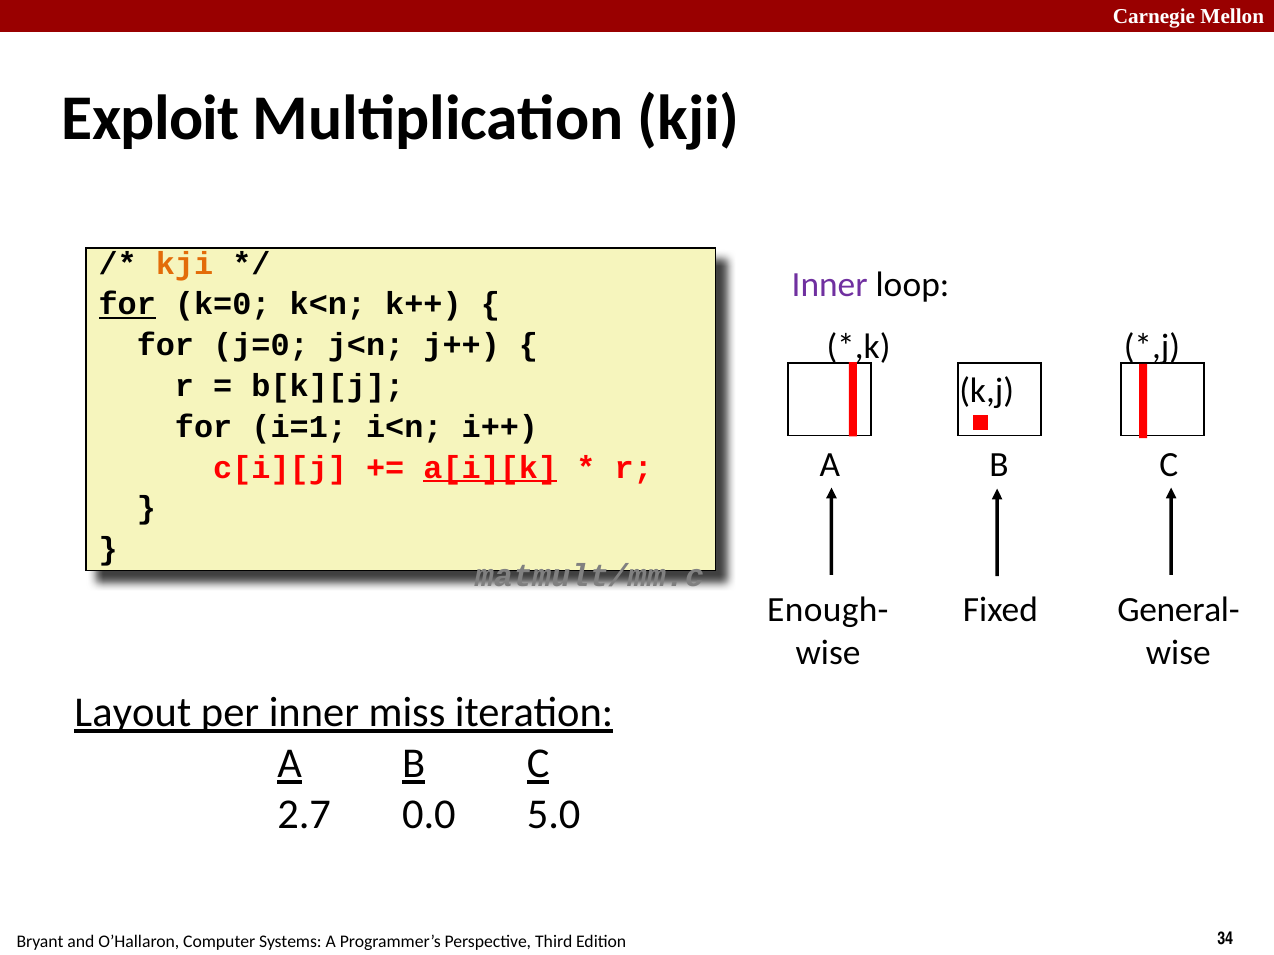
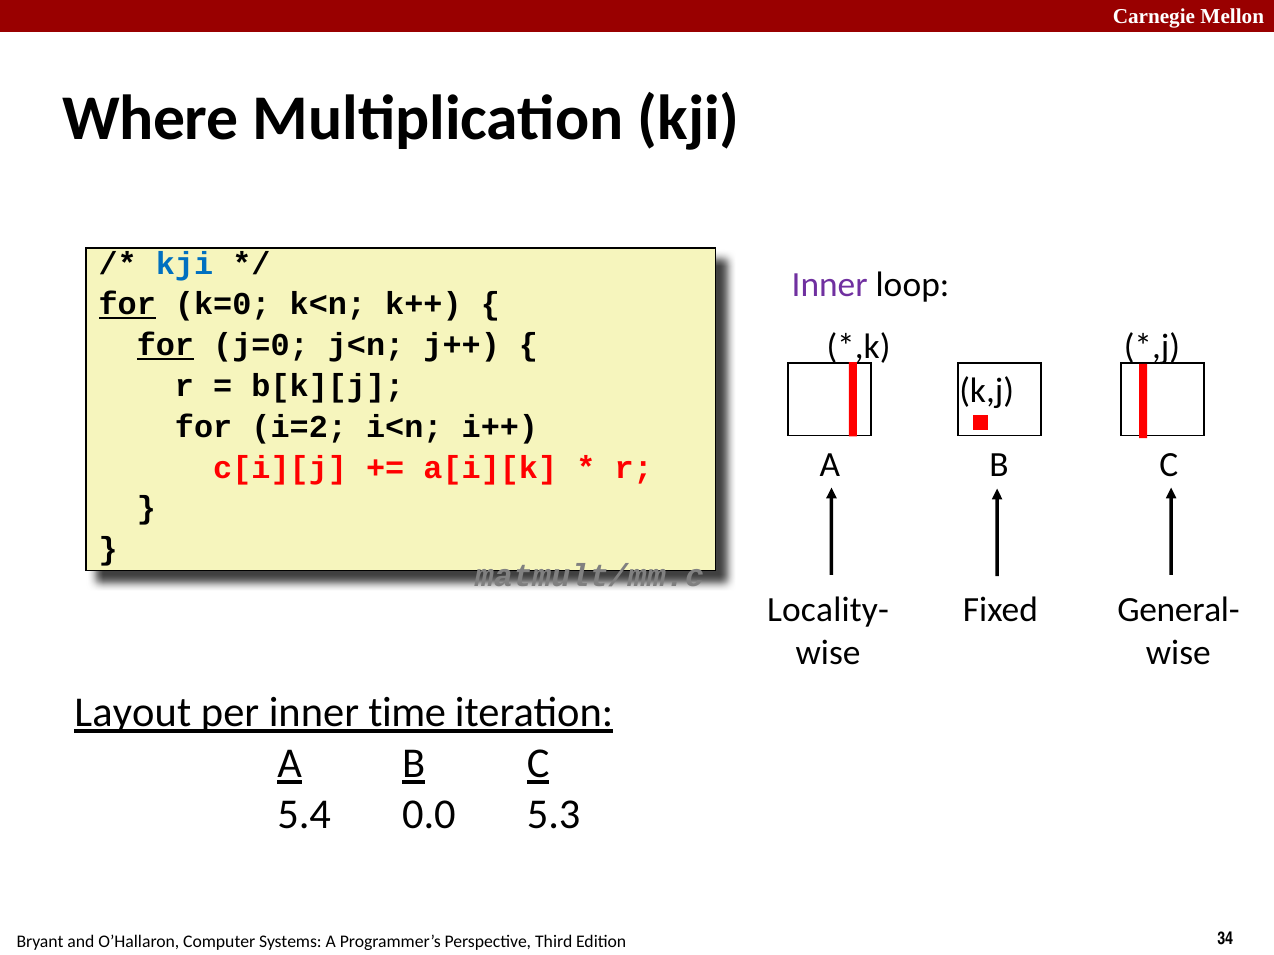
Exploit: Exploit -> Where
kji at (185, 264) colour: orange -> blue
for at (165, 345) underline: none -> present
i=1: i=1 -> i=2
a[i][k underline: present -> none
Enough-: Enough- -> Locality-
miss: miss -> time
2.7: 2.7 -> 5.4
5.0: 5.0 -> 5.3
